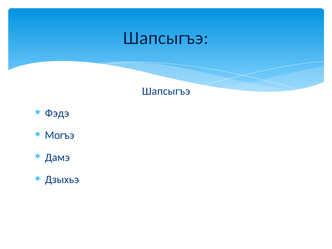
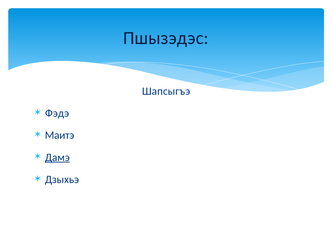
Шапсыгъэ at (166, 38): Шапсыгъэ -> Пшызэдэс
Могъэ: Могъэ -> Маитэ
Дамэ underline: none -> present
